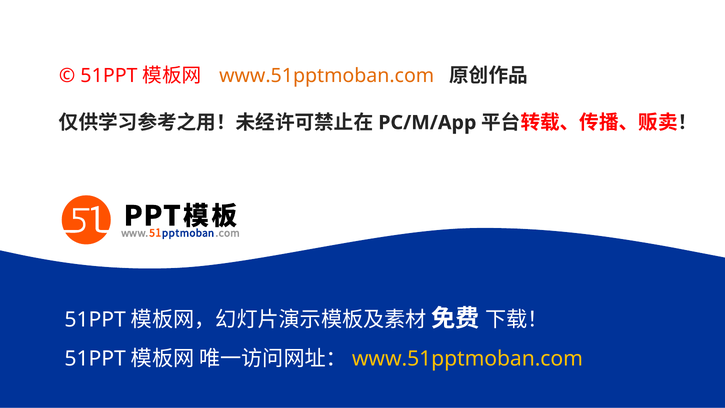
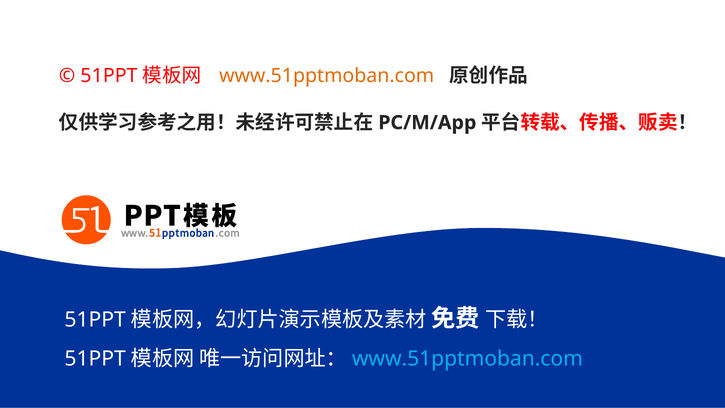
www.51pptmoban.com at (467, 358) colour: yellow -> light blue
